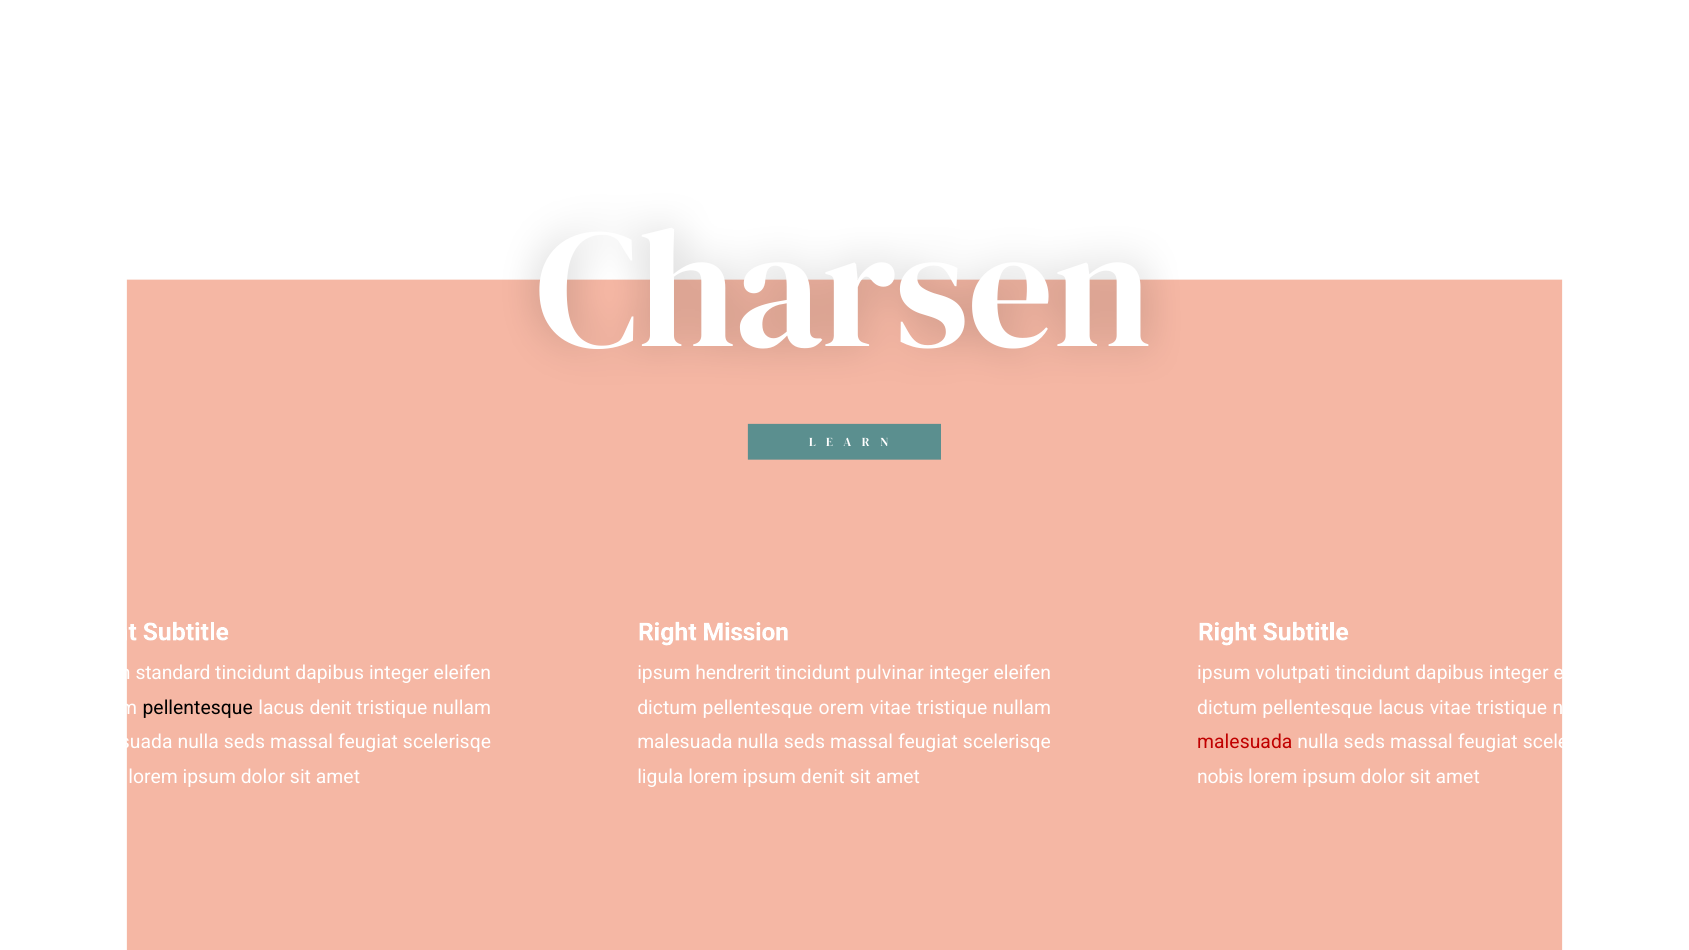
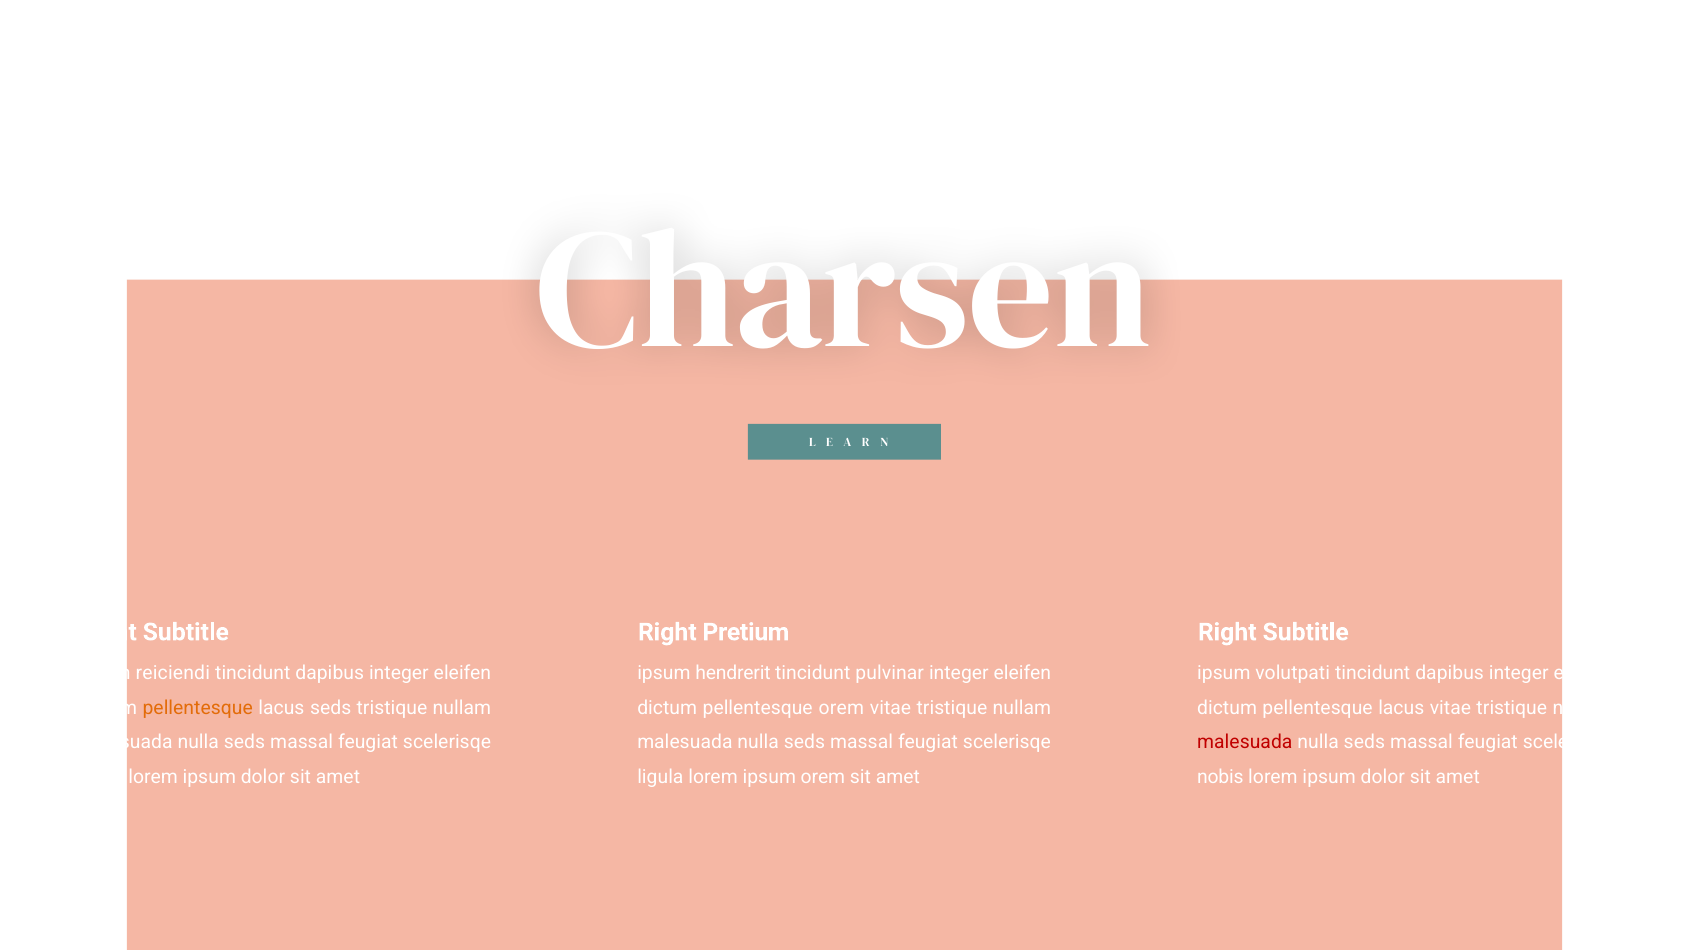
Mission: Mission -> Pretium
standard: standard -> reiciendi
pellentesque at (198, 708) colour: black -> orange
lacus denit: denit -> seds
ipsum denit: denit -> orem
